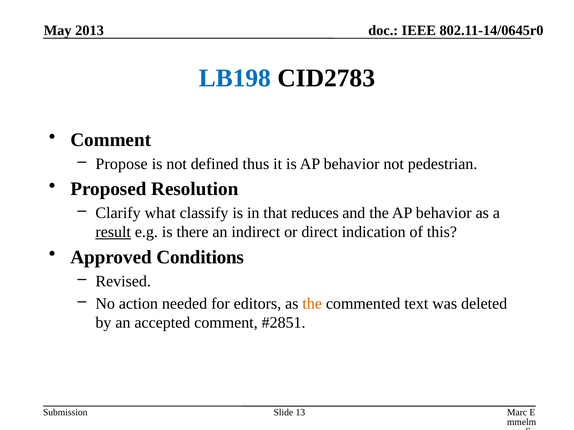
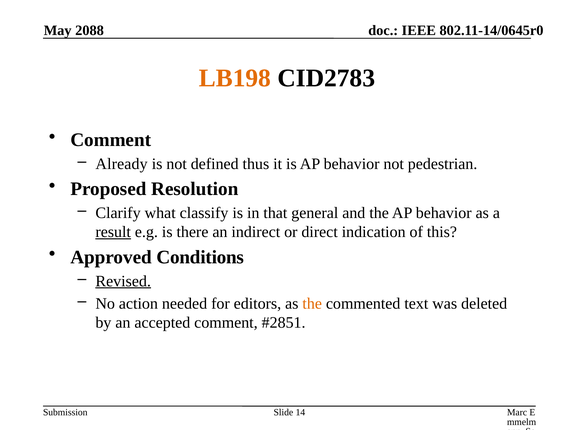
2013: 2013 -> 2088
LB198 colour: blue -> orange
Propose: Propose -> Already
reduces: reduces -> general
Revised underline: none -> present
13: 13 -> 14
